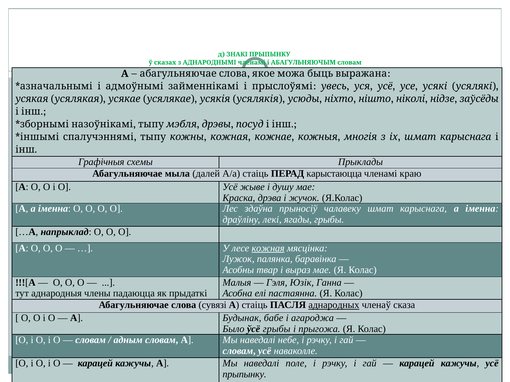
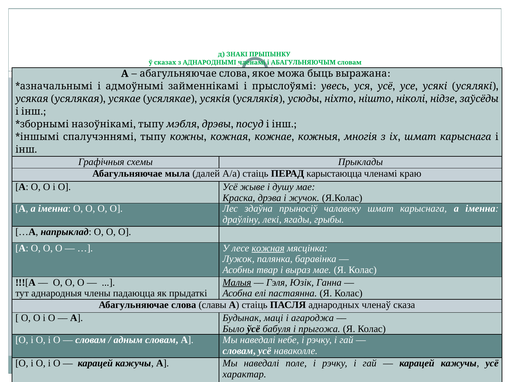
Малыя underline: none -> present
сувязі: сувязі -> славы
аднародных underline: present -> none
бабе: бабе -> маці
ўсё грыбы: грыбы -> бабуля
прыпынку at (244, 375): прыпынку -> характар
